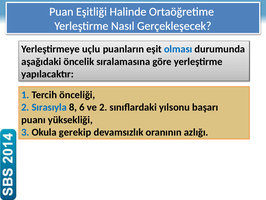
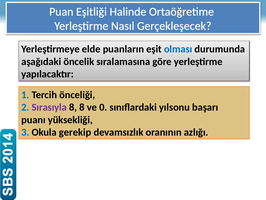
uçlu: uçlu -> elde
Sırasıyla colour: blue -> purple
8 6: 6 -> 8
ve 2: 2 -> 0
